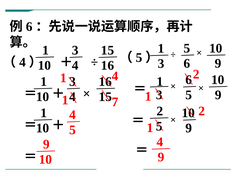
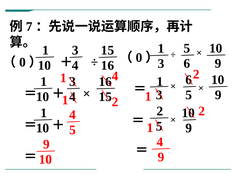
6 at (29, 27): 6 -> 7
5 at (139, 58): 5 -> 0
4 at (22, 62): 4 -> 0
7 at (115, 102): 7 -> 2
